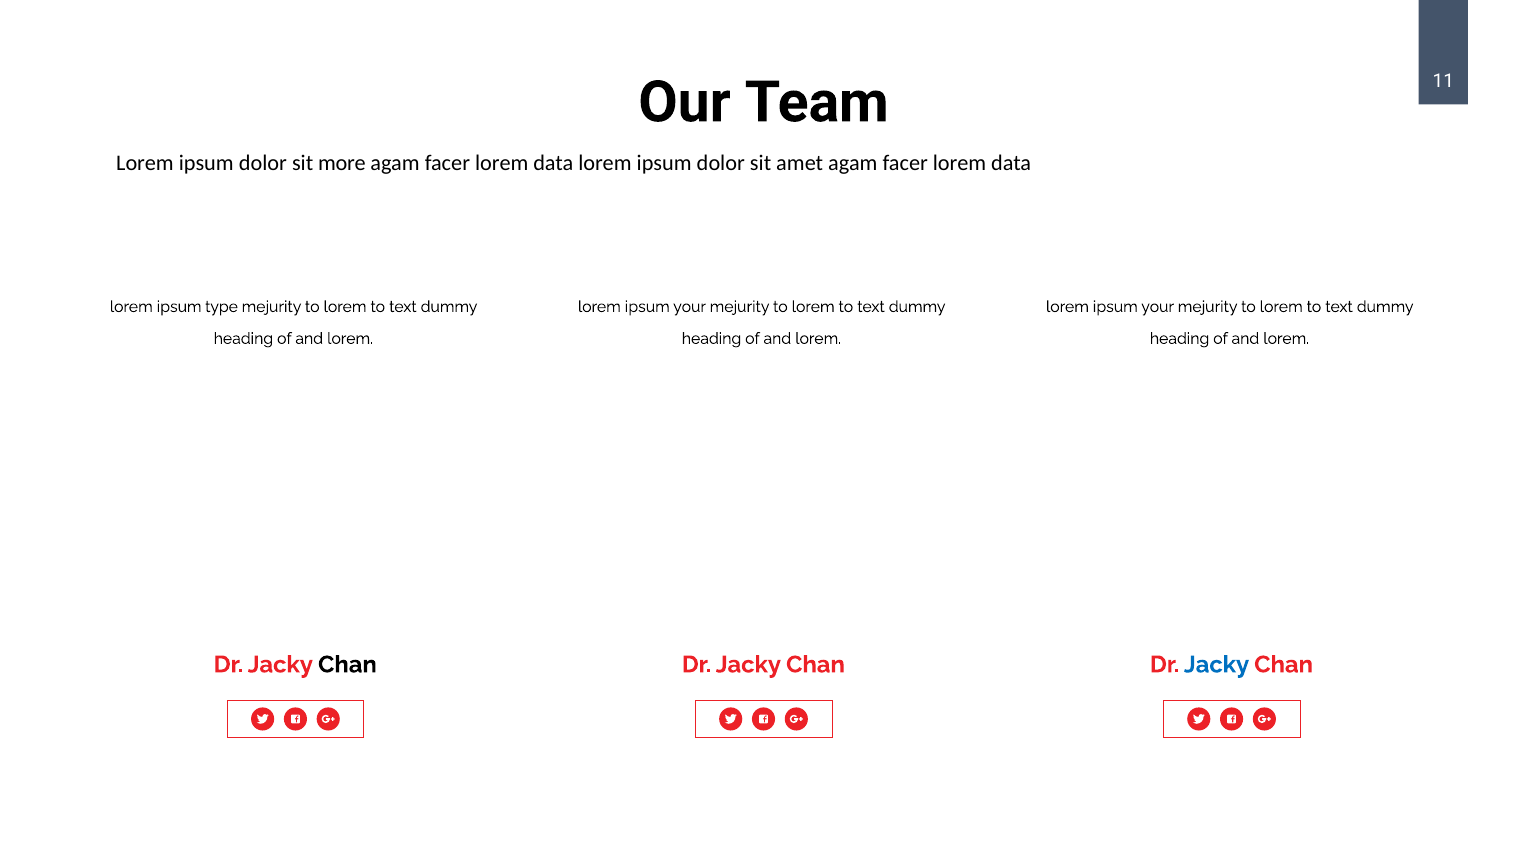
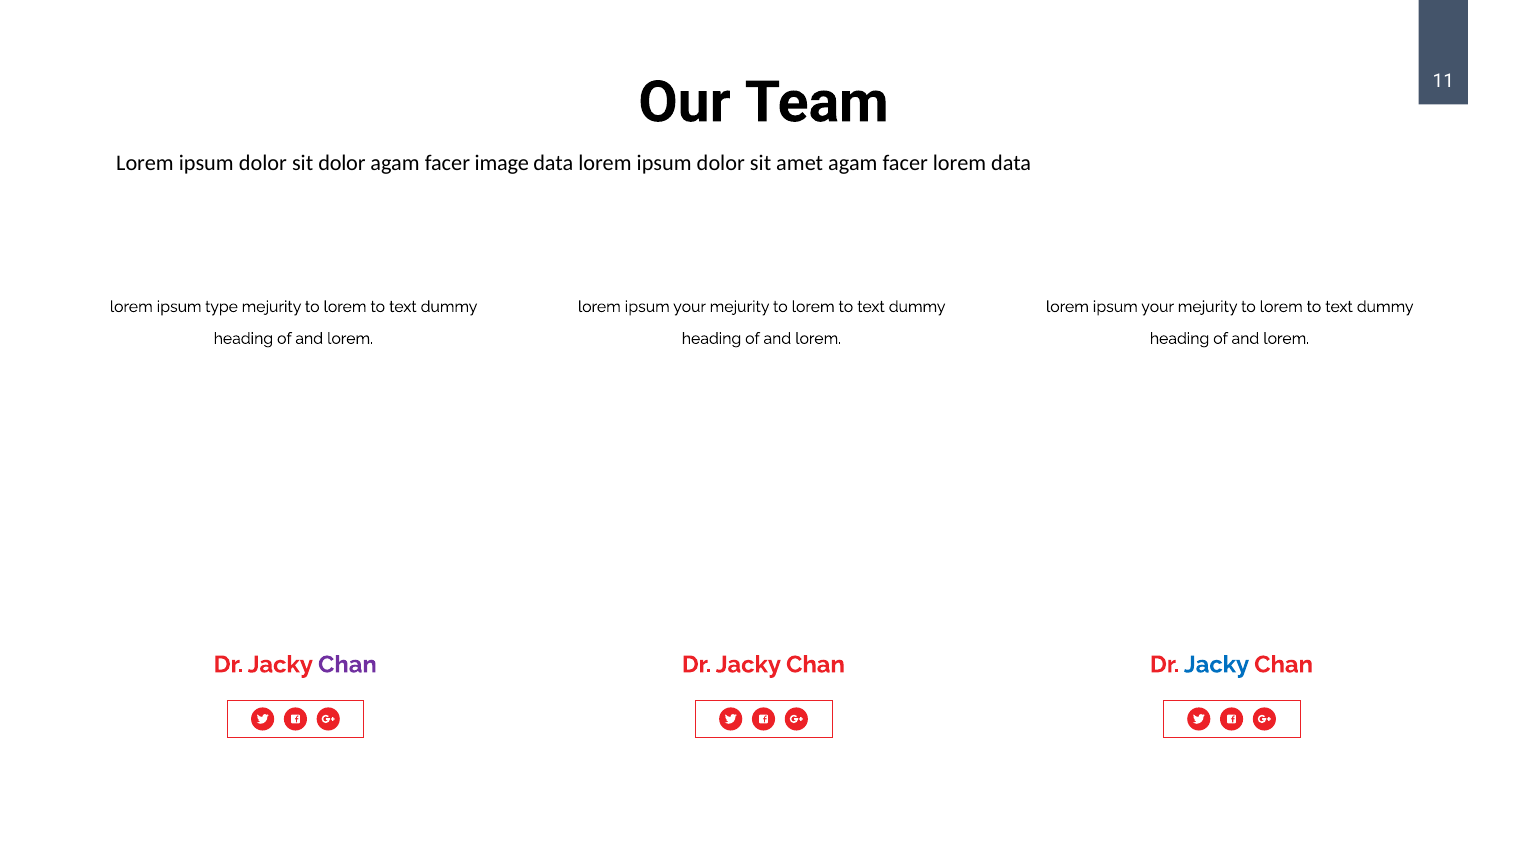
sit more: more -> dolor
lorem at (502, 163): lorem -> image
Chan at (347, 665) colour: black -> purple
